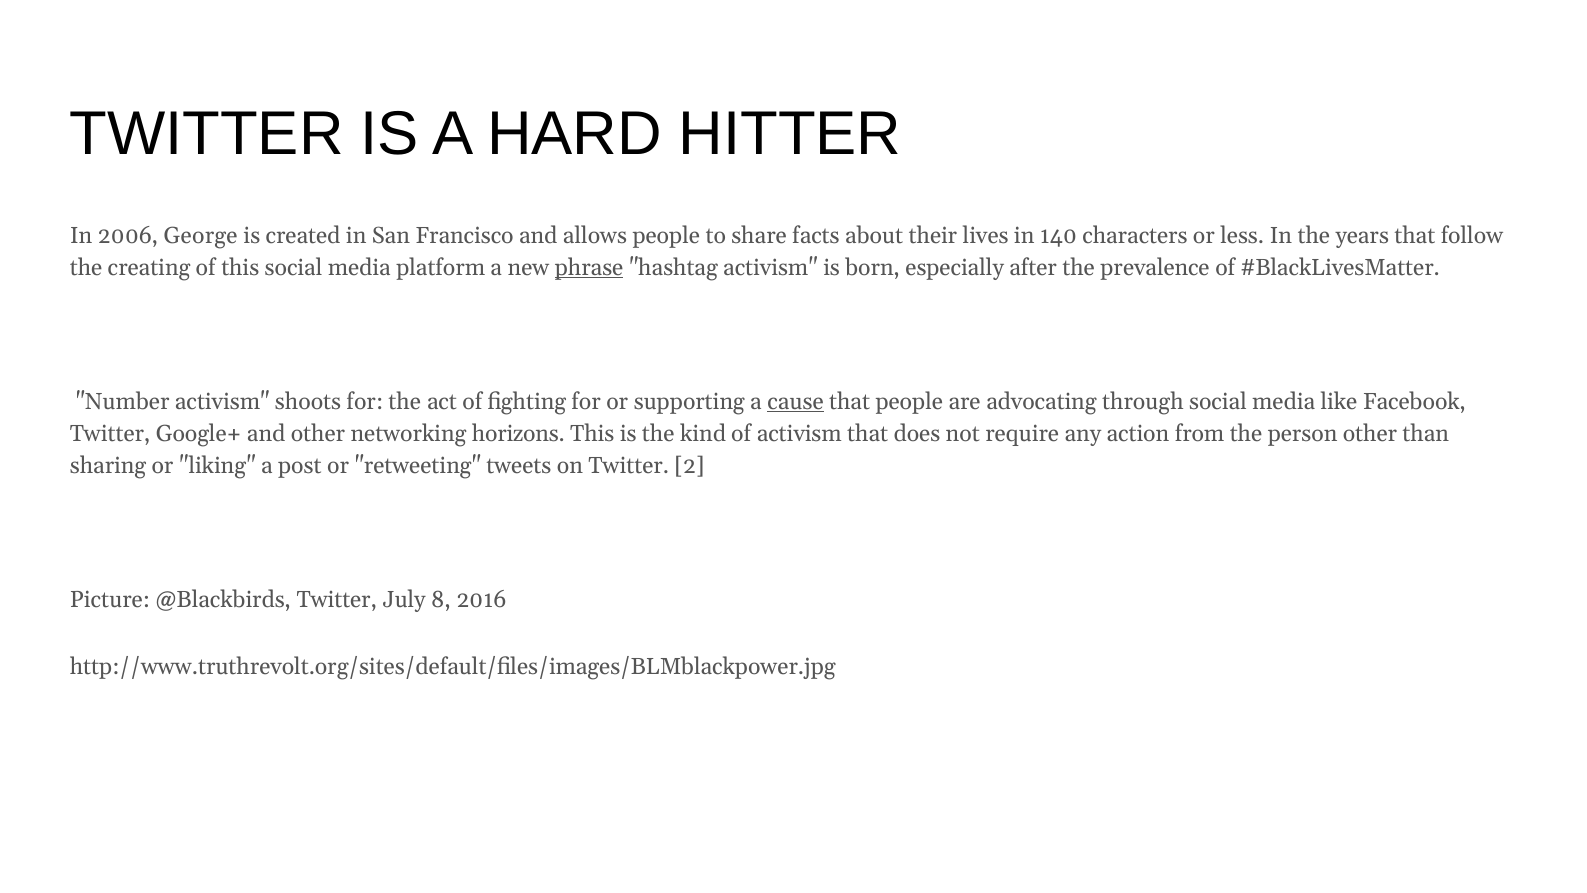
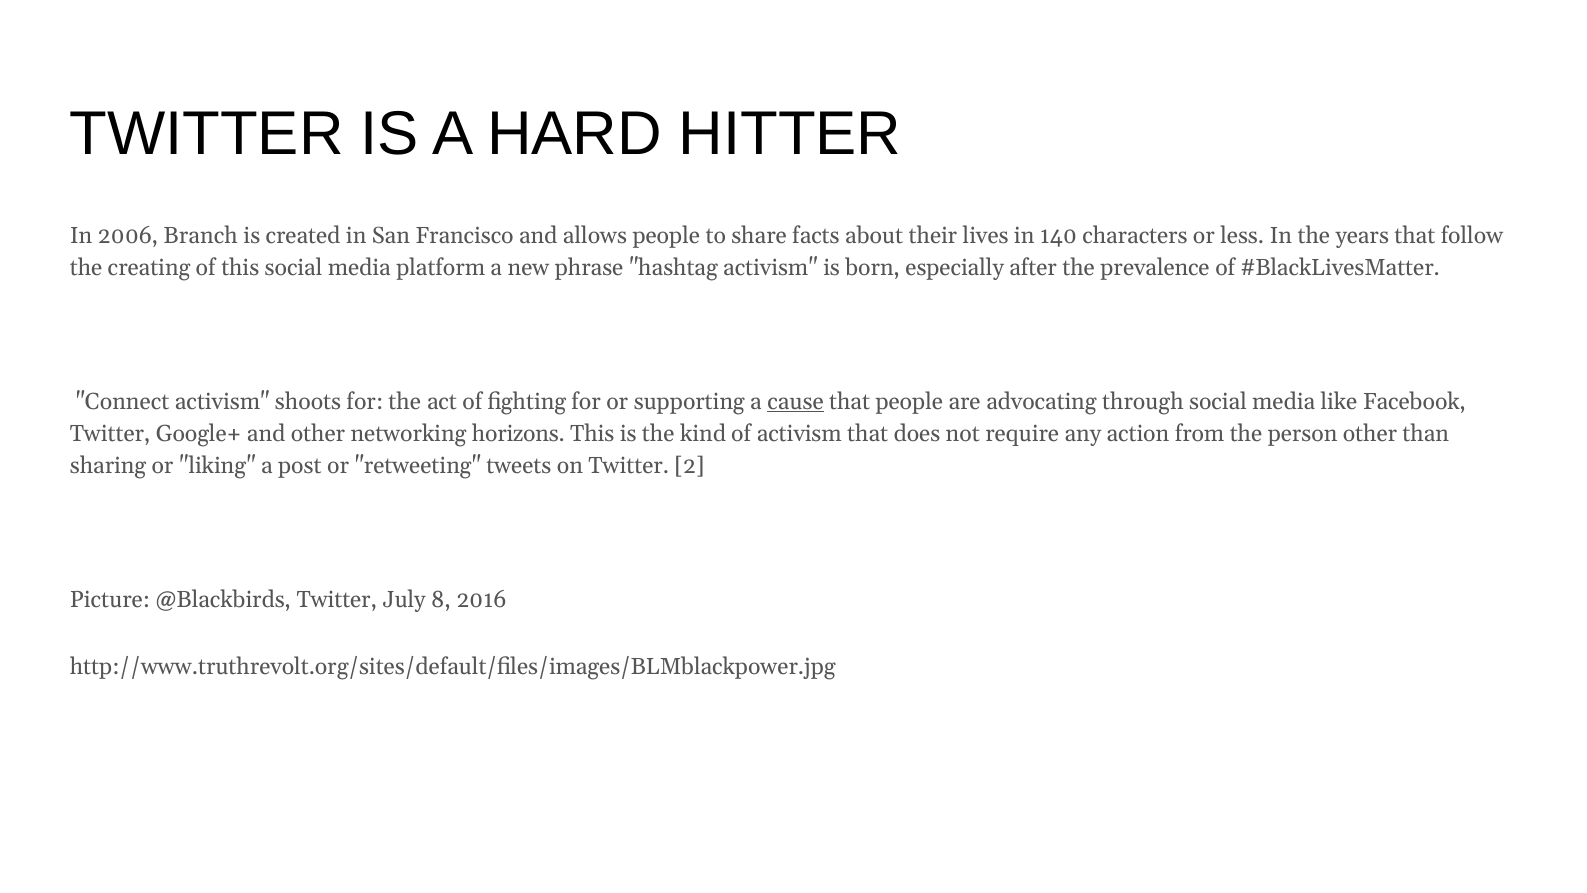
George: George -> Branch
phrase underline: present -> none
Number: Number -> Connect
